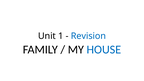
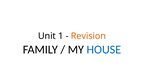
Revision colour: blue -> orange
